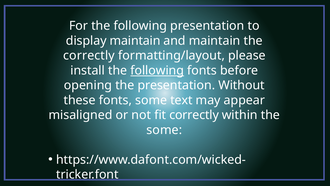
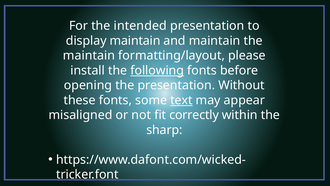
For the following: following -> intended
correctly at (89, 55): correctly -> maintain
text underline: none -> present
some at (164, 130): some -> sharp
